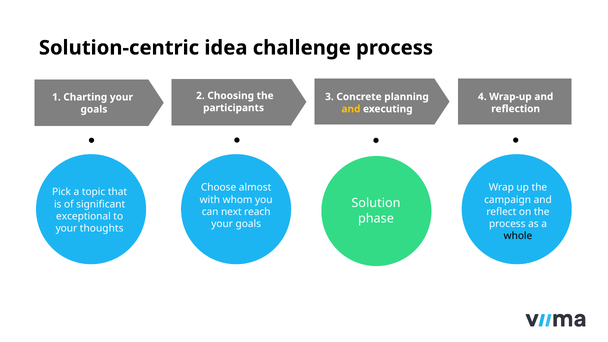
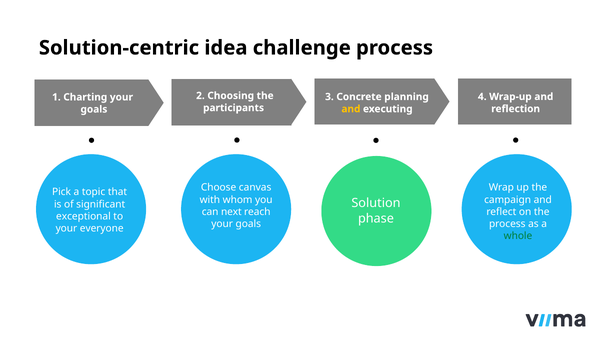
almost: almost -> canvas
thoughts: thoughts -> everyone
whole colour: black -> green
